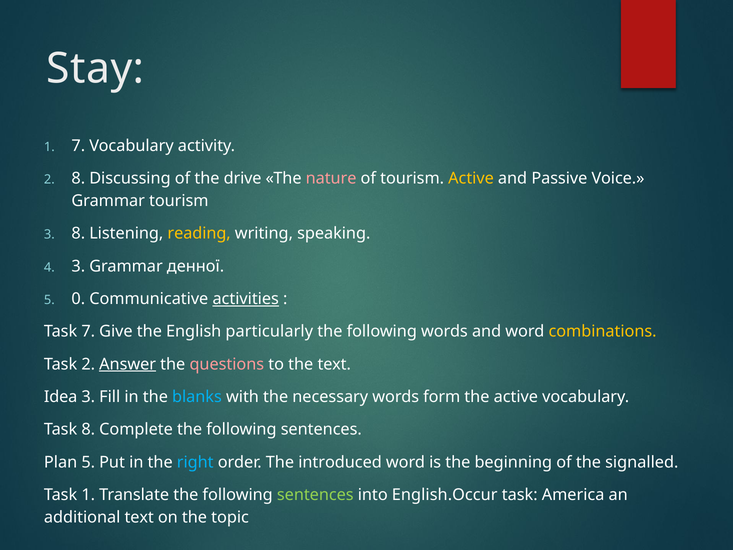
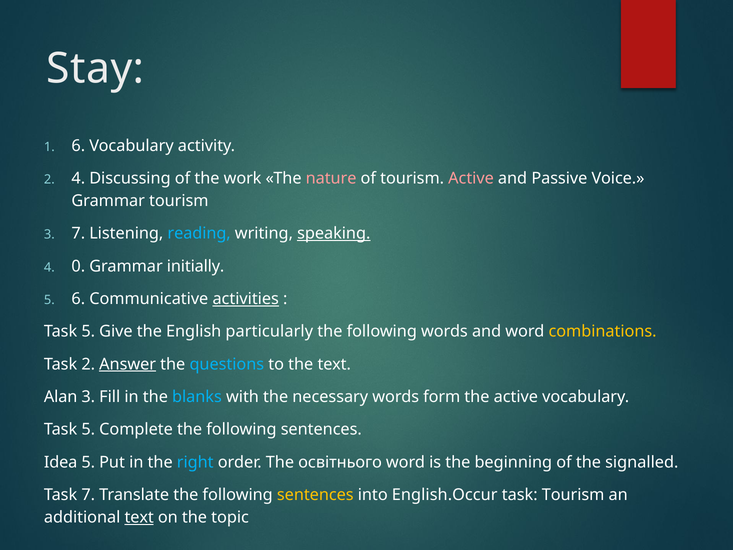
1 7: 7 -> 6
2 8: 8 -> 4
drive: drive -> work
Active at (471, 178) colour: yellow -> pink
3 8: 8 -> 7
reading colour: yellow -> light blue
speaking underline: none -> present
4 3: 3 -> 0
денної: денної -> initially
5 0: 0 -> 6
7 at (88, 331): 7 -> 5
questions colour: pink -> light blue
Idea: Idea -> Alan
8 at (88, 429): 8 -> 5
Plan: Plan -> Idea
introduced: introduced -> освітнього
Task 1: 1 -> 7
sentences at (315, 495) colour: light green -> yellow
task America: America -> Tourism
text at (139, 517) underline: none -> present
